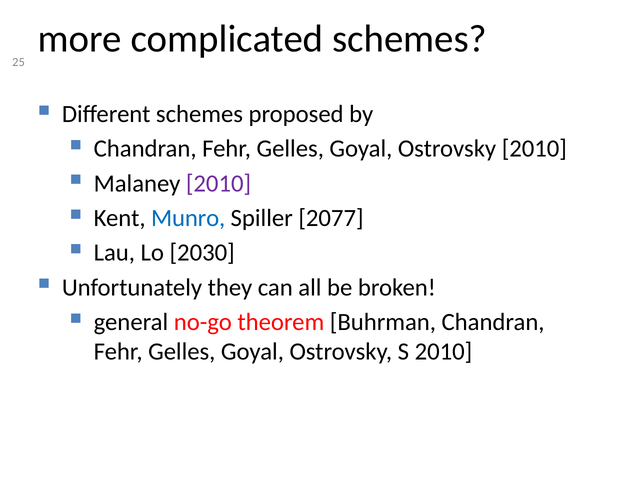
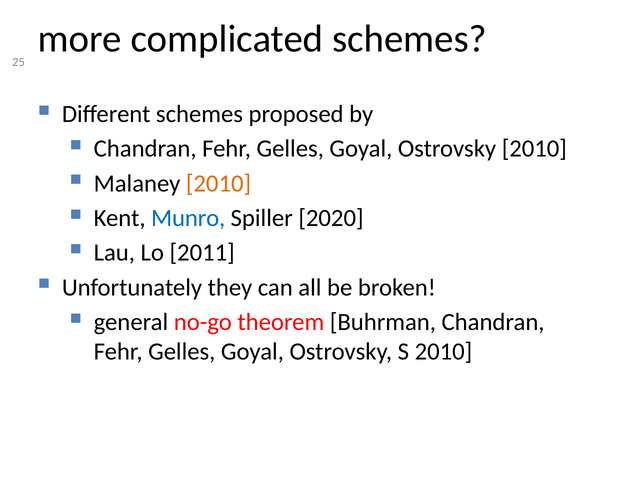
2010 at (219, 183) colour: purple -> orange
2077: 2077 -> 2020
2030: 2030 -> 2011
